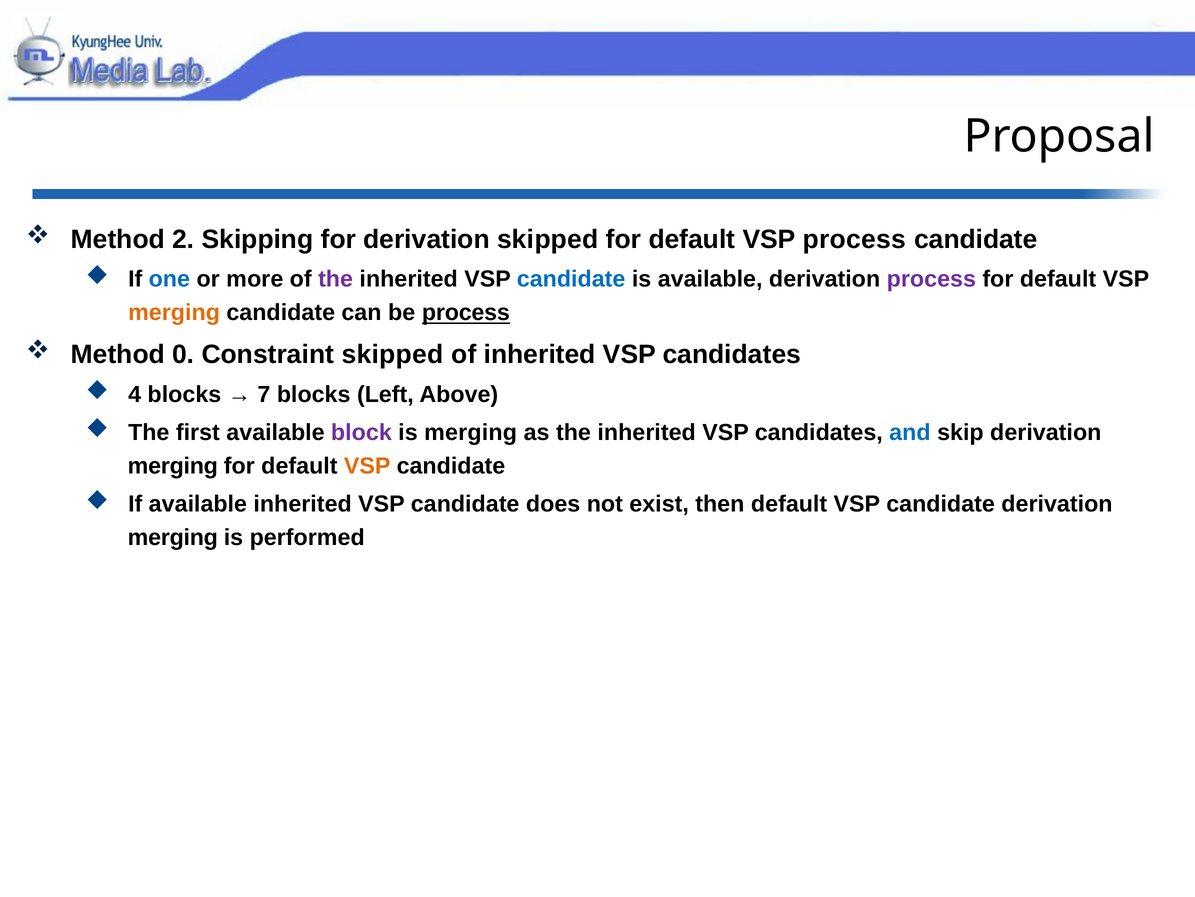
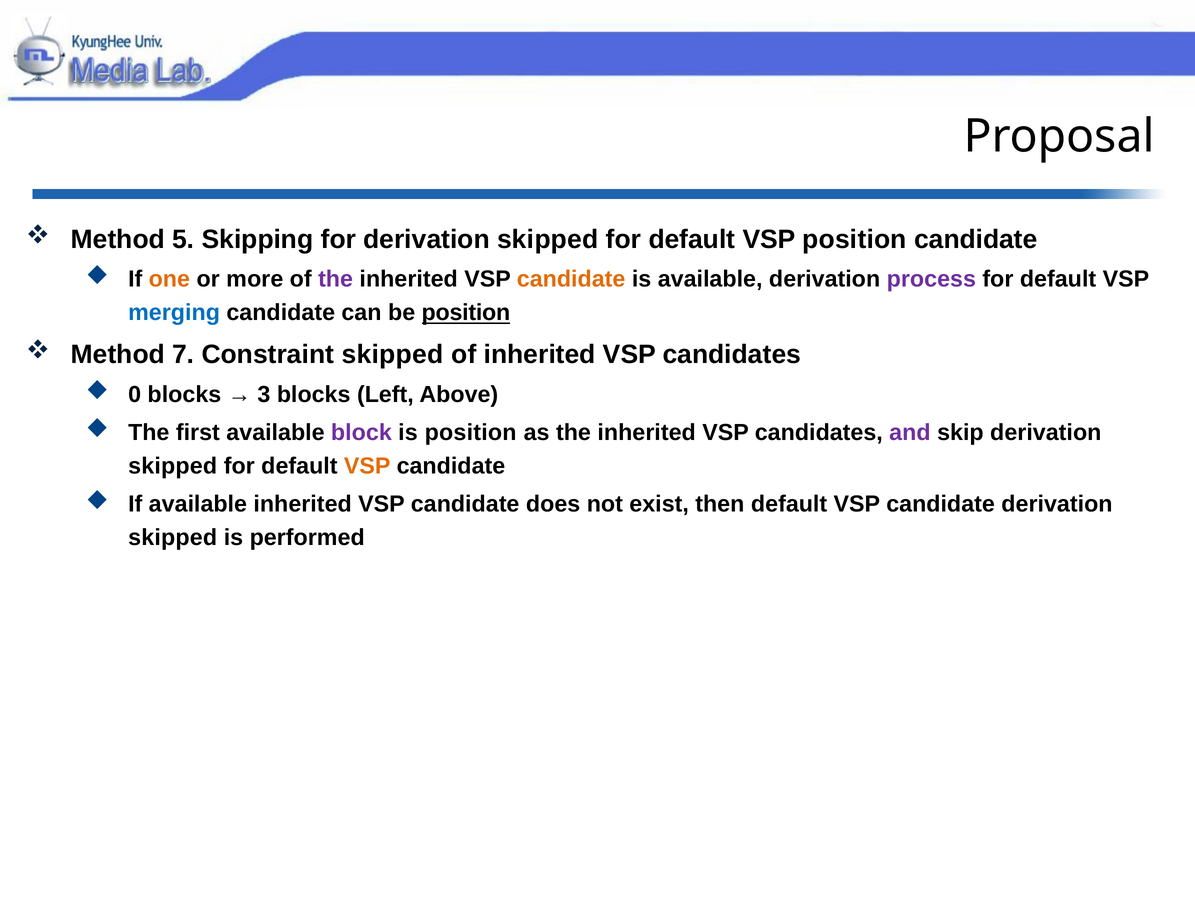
2: 2 -> 5
VSP process: process -> position
one colour: blue -> orange
candidate at (571, 279) colour: blue -> orange
merging at (174, 313) colour: orange -> blue
be process: process -> position
0: 0 -> 7
4: 4 -> 0
7: 7 -> 3
is merging: merging -> position
and colour: blue -> purple
merging at (173, 466): merging -> skipped
merging at (173, 537): merging -> skipped
